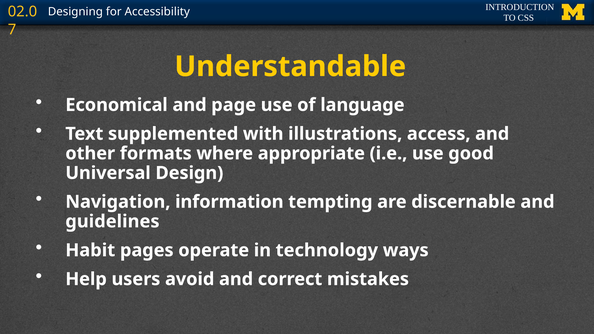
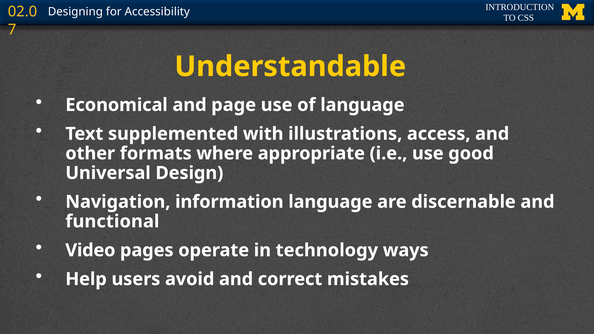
information tempting: tempting -> language
guidelines: guidelines -> functional
Habit: Habit -> Video
